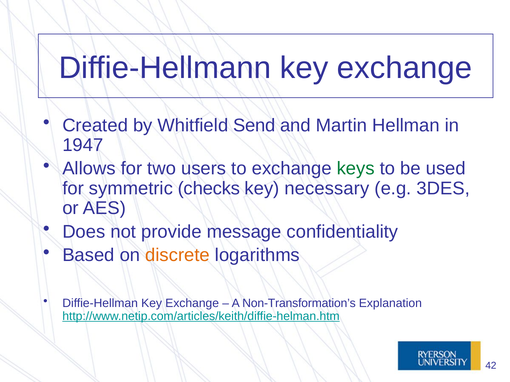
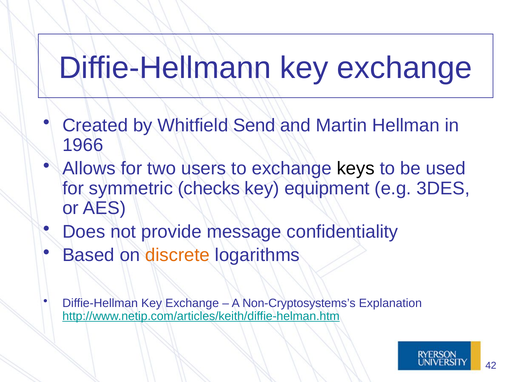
1947: 1947 -> 1966
keys colour: green -> black
necessary: necessary -> equipment
Non-Transformation’s: Non-Transformation’s -> Non-Cryptosystems’s
